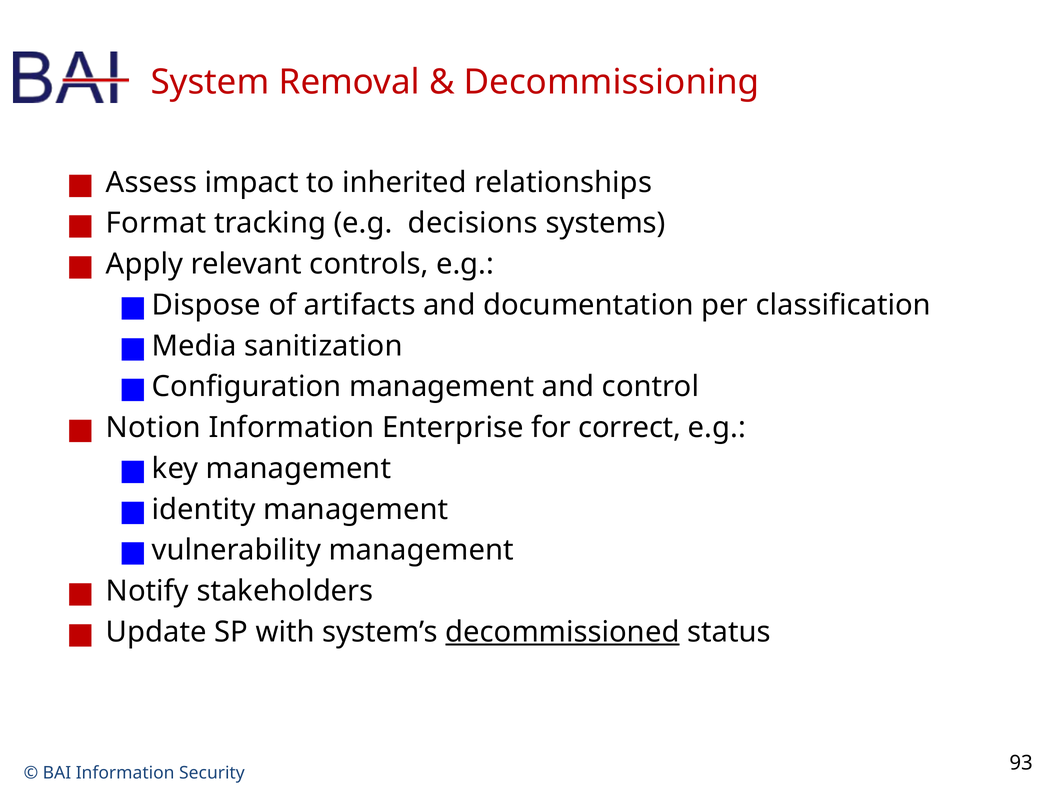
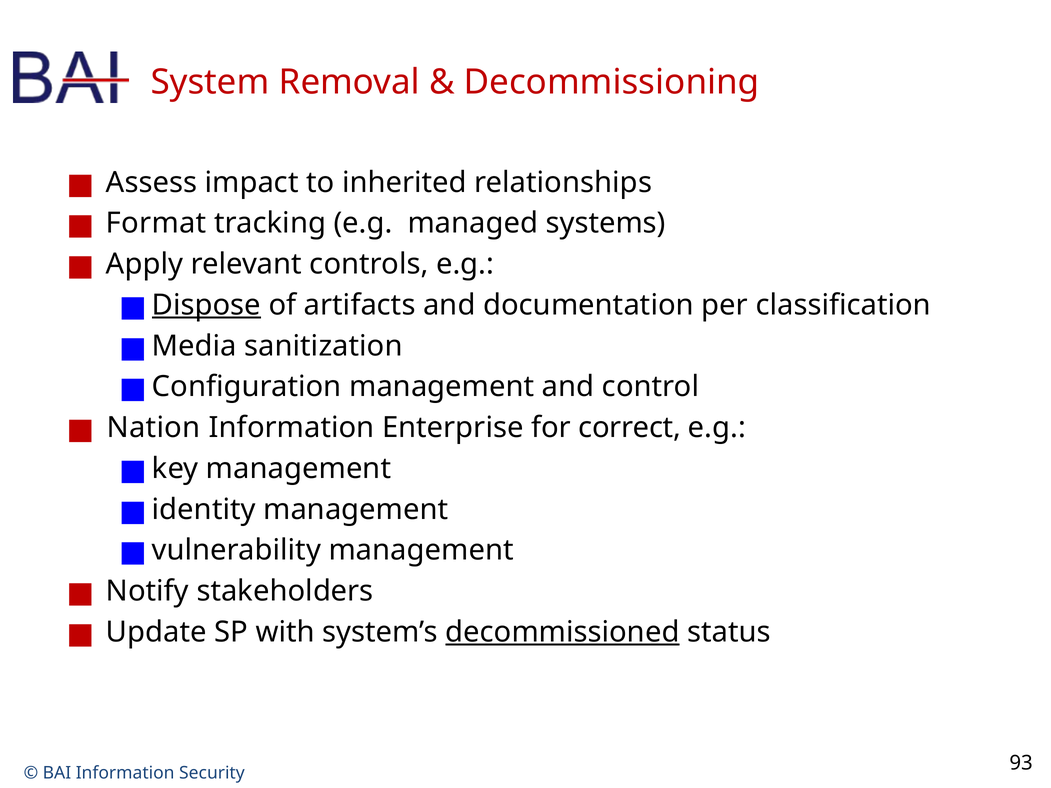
decisions: decisions -> managed
Dispose underline: none -> present
Notion: Notion -> Nation
